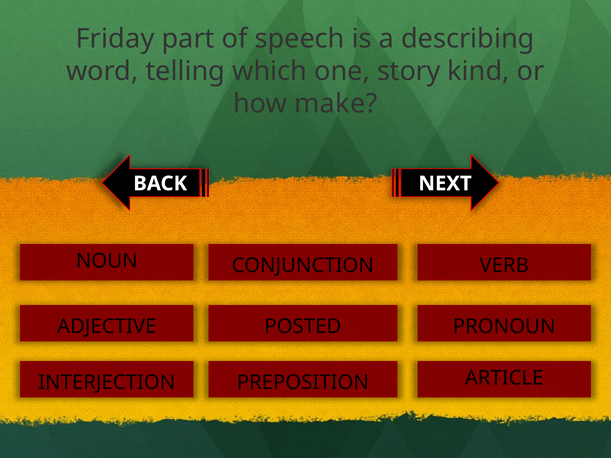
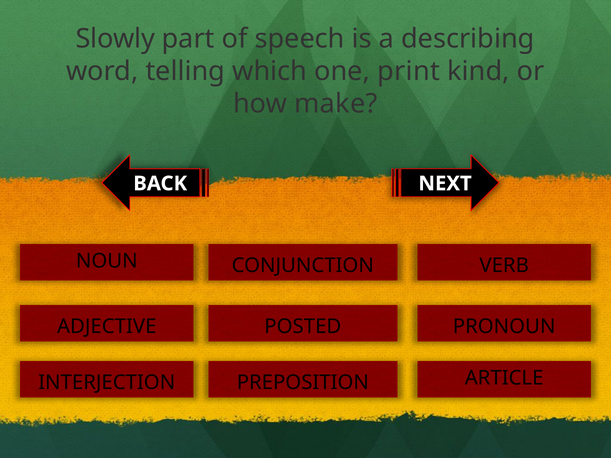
Friday: Friday -> Slowly
story: story -> print
